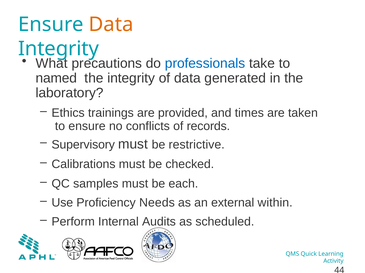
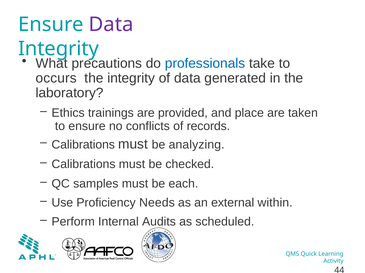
Data at (111, 25) colour: orange -> purple
named: named -> occurs
times: times -> place
Supervisory at (83, 145): Supervisory -> Calibrations
restrictive: restrictive -> analyzing
